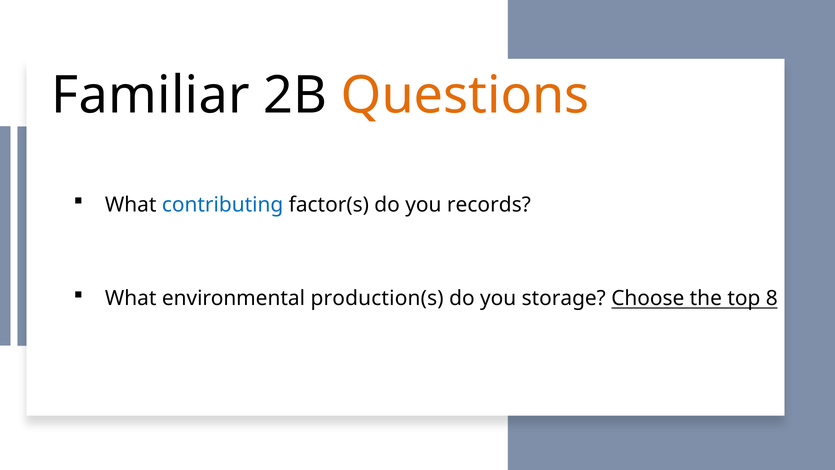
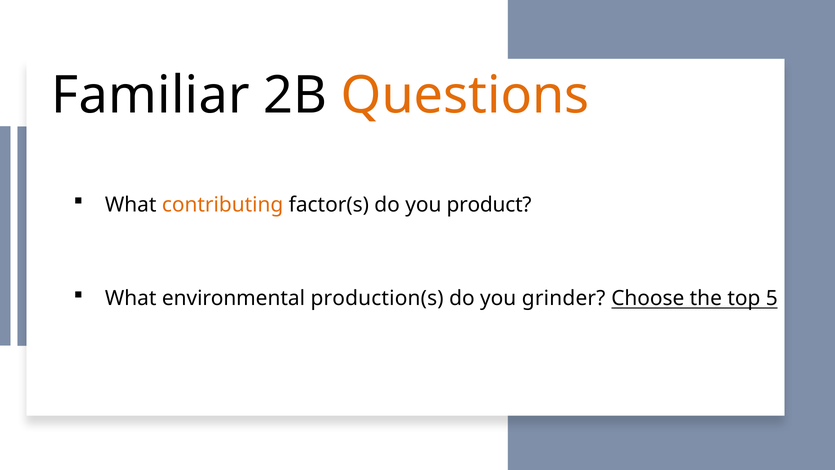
contributing colour: blue -> orange
records: records -> product
storage: storage -> grinder
8: 8 -> 5
